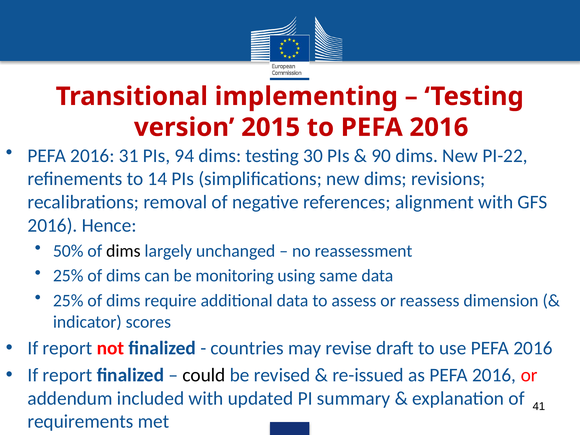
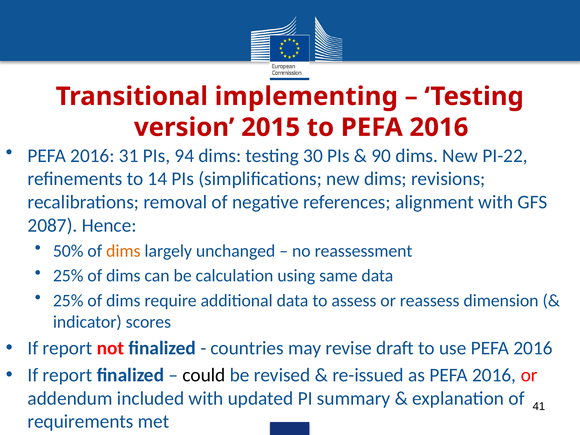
2016 at (53, 225): 2016 -> 2087
dims at (123, 251) colour: black -> orange
monitoring: monitoring -> calculation
